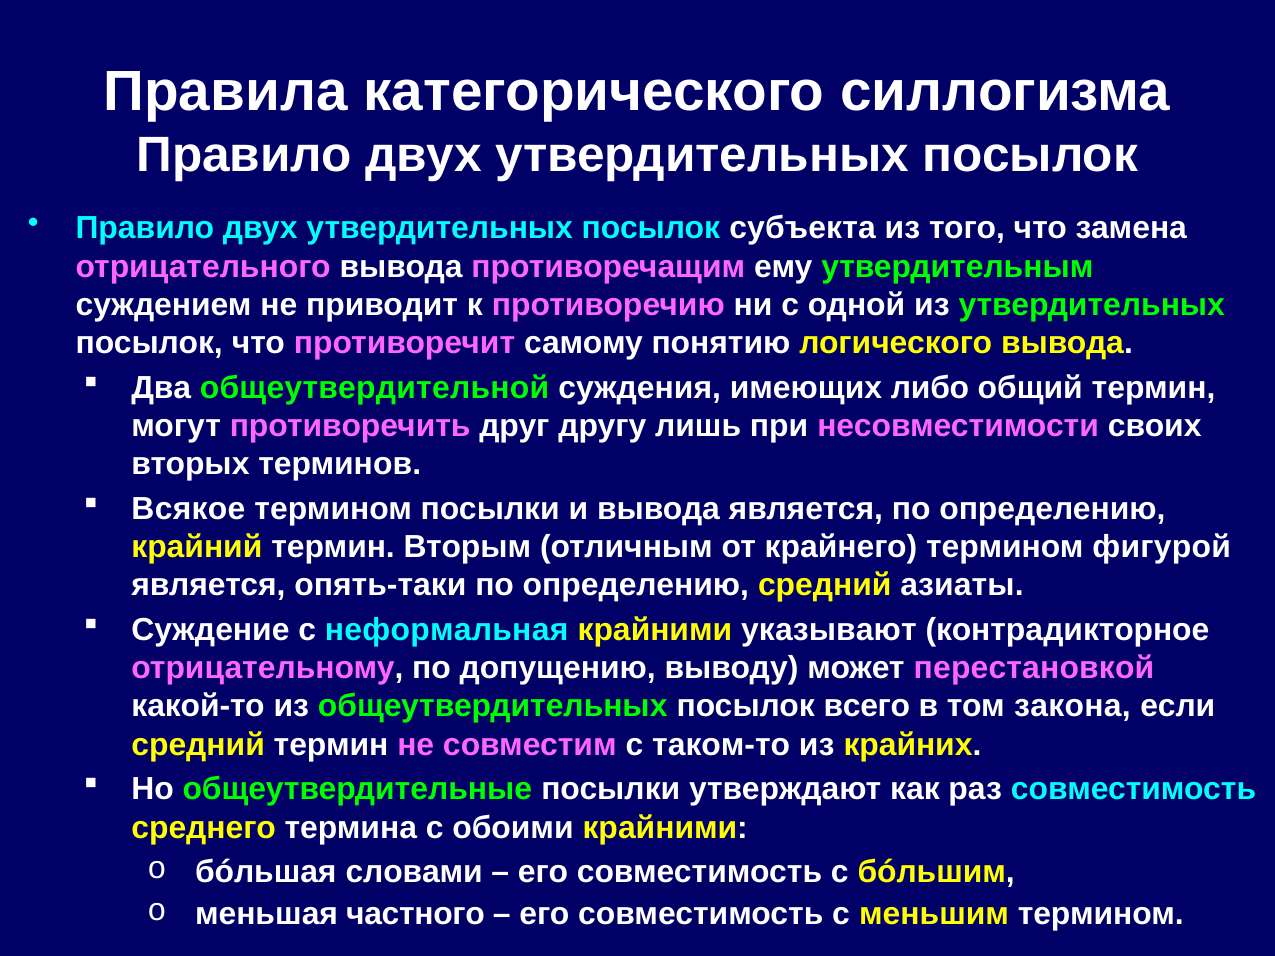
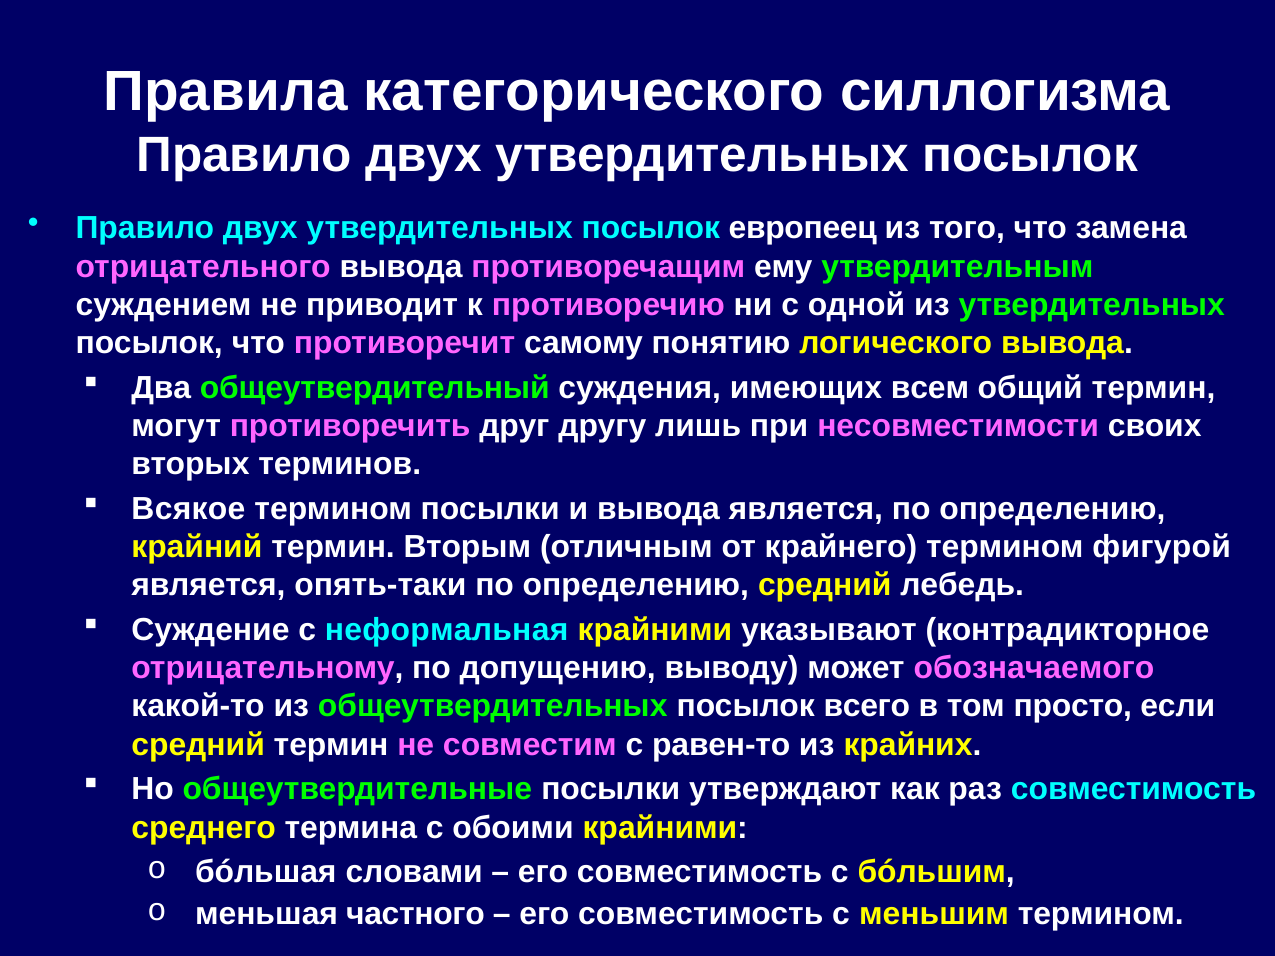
субъекта: субъекта -> европеец
общеутвердительной: общеутвердительной -> общеутвердительный
либо: либо -> всем
азиаты: азиаты -> лебедь
перестановкой: перестановкой -> обозначаемого
закона: закона -> просто
таком-то: таком-то -> равен-то
